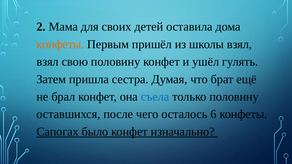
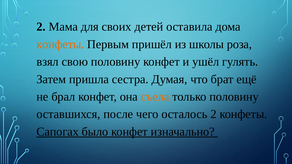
школы взял: взял -> роза
съела colour: blue -> orange
осталось 6: 6 -> 2
